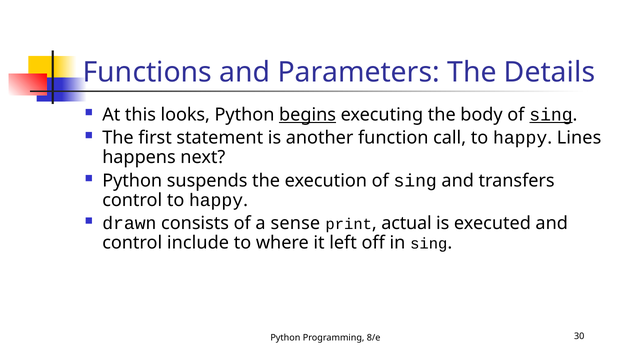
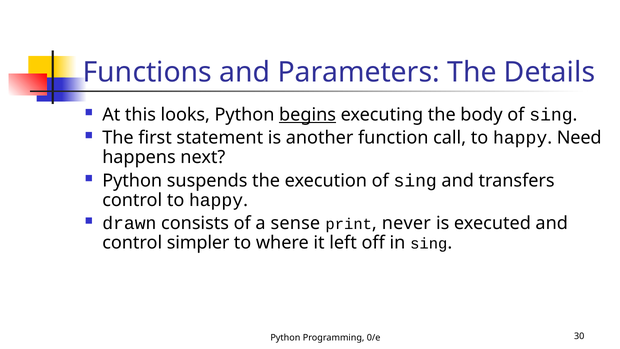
sing at (551, 115) underline: present -> none
Lines: Lines -> Need
actual: actual -> never
include: include -> simpler
8/e: 8/e -> 0/e
